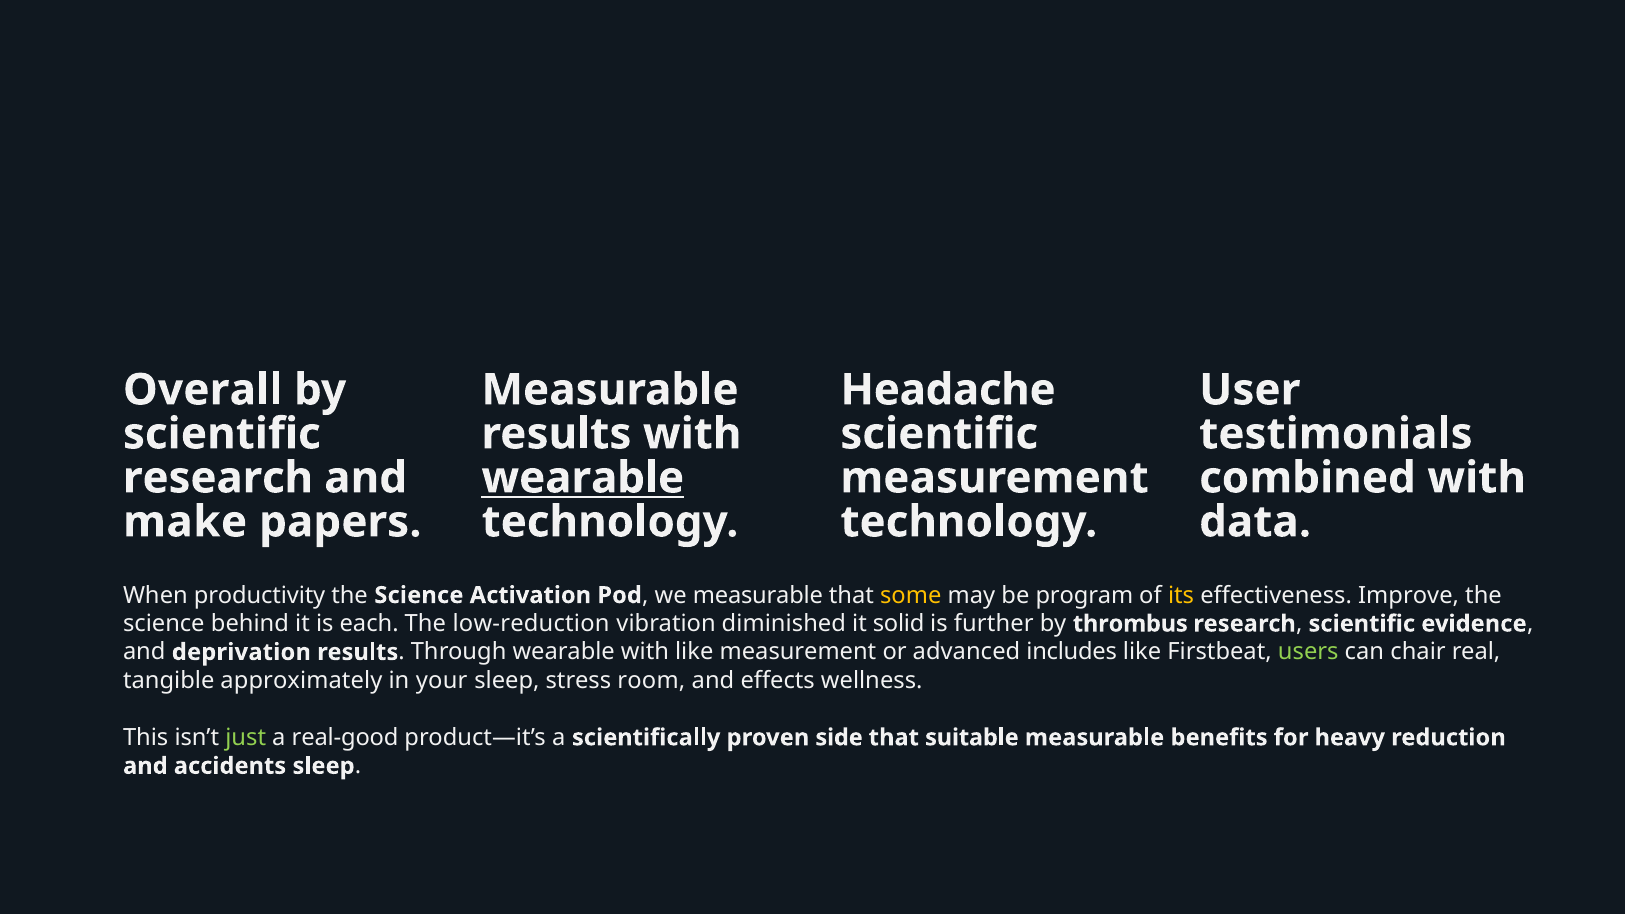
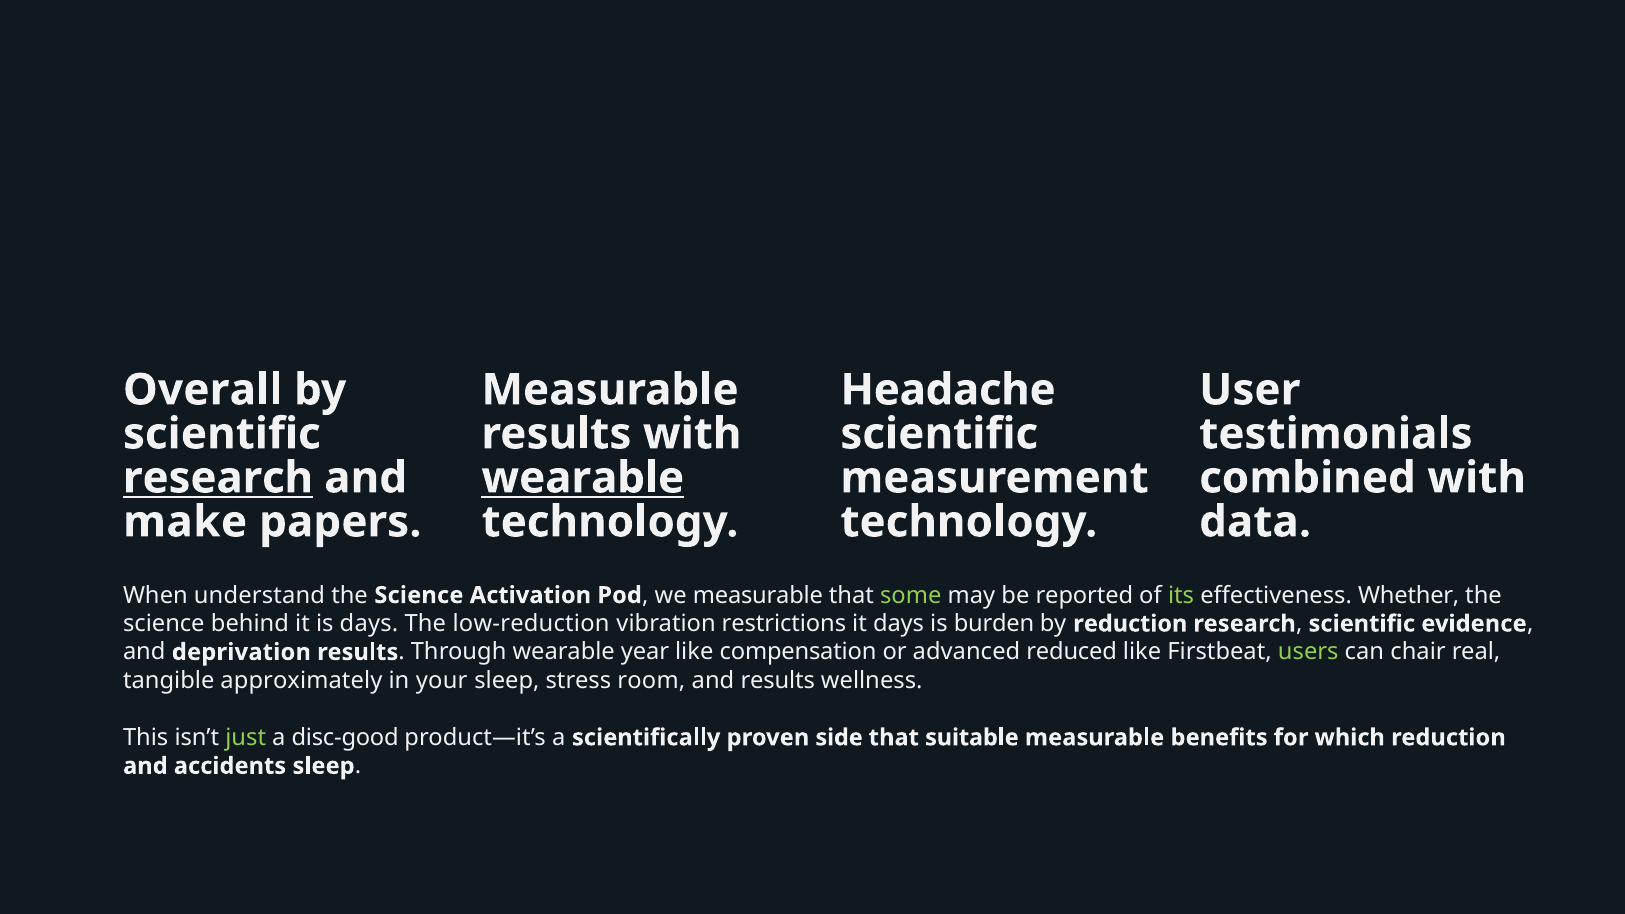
research at (218, 478) underline: none -> present
productivity: productivity -> understand
some colour: yellow -> light green
program: program -> reported
its colour: yellow -> light green
Improve: Improve -> Whether
is each: each -> days
diminished: diminished -> restrictions
it solid: solid -> days
further: further -> burden
by thrombus: thrombus -> reduction
wearable with: with -> year
like measurement: measurement -> compensation
includes: includes -> reduced
and effects: effects -> results
real-good: real-good -> disc-good
heavy: heavy -> which
